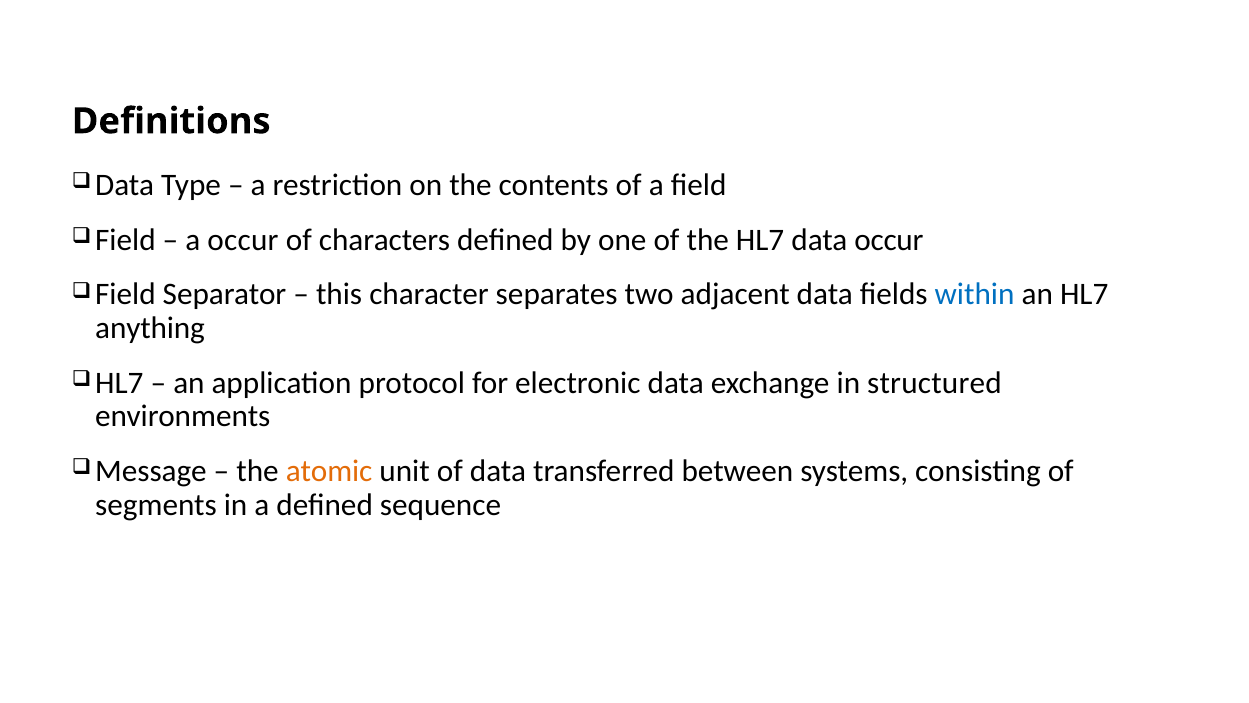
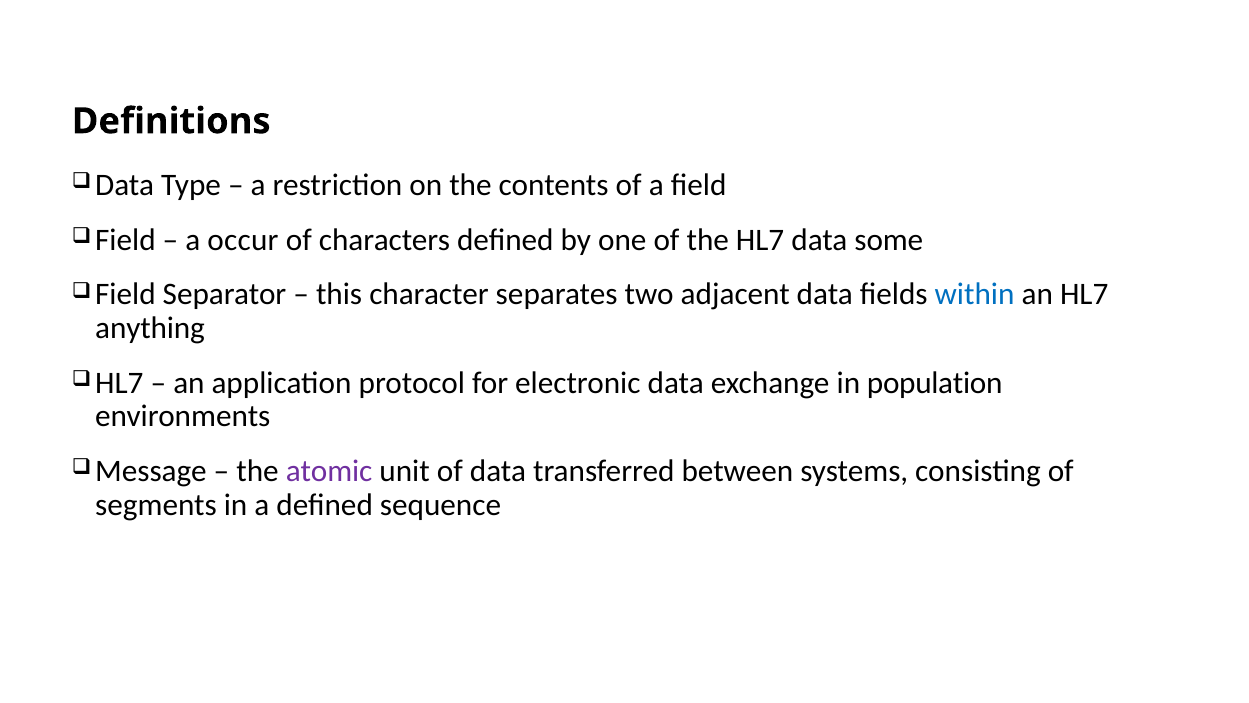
data occur: occur -> some
structured: structured -> population
atomic colour: orange -> purple
